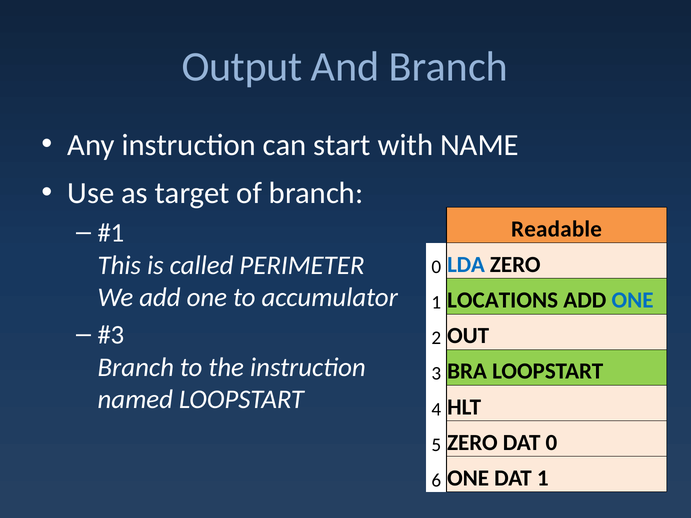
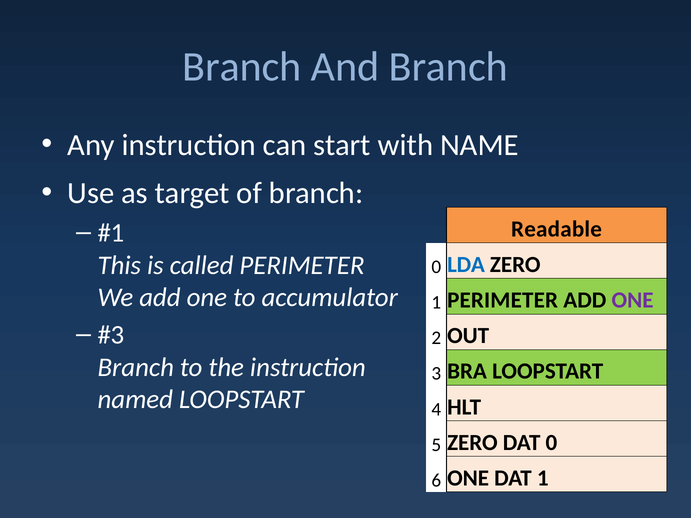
Output at (242, 67): Output -> Branch
1 LOCATIONS: LOCATIONS -> PERIMETER
ONE at (633, 300) colour: blue -> purple
